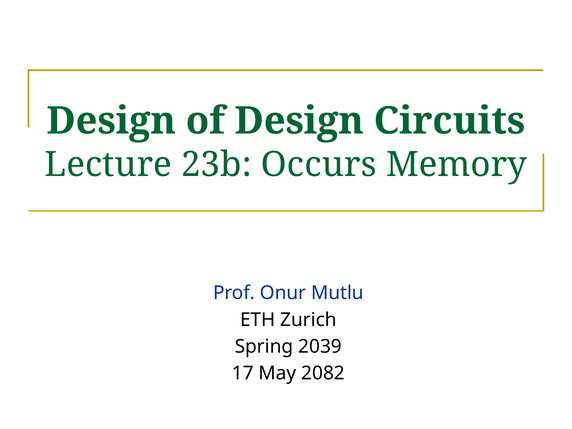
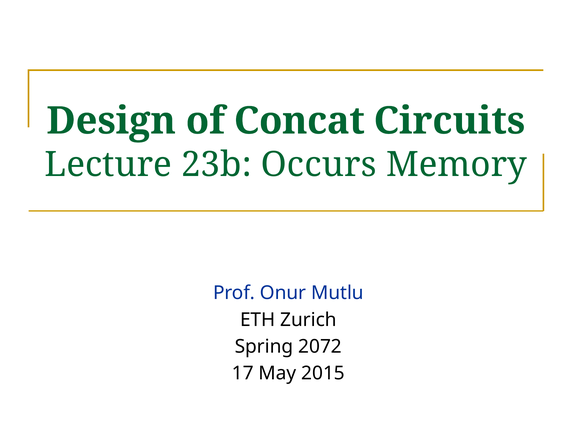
of Design: Design -> Concat
2039: 2039 -> 2072
2082: 2082 -> 2015
